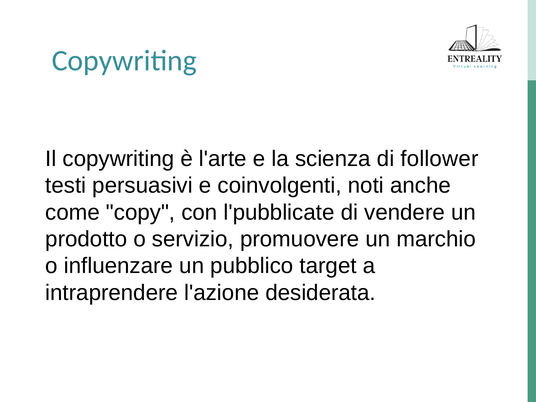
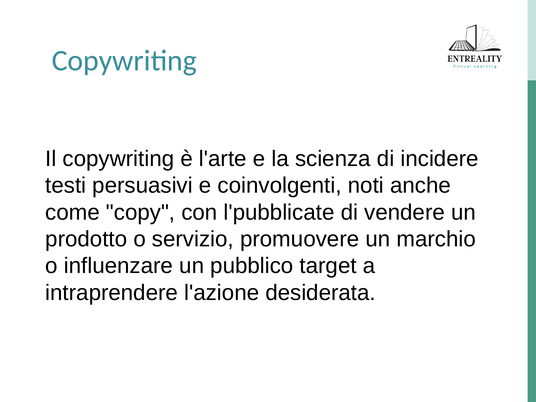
follower: follower -> incidere
